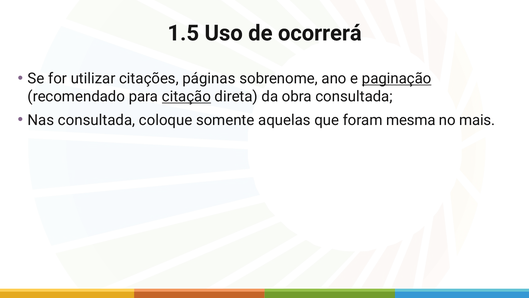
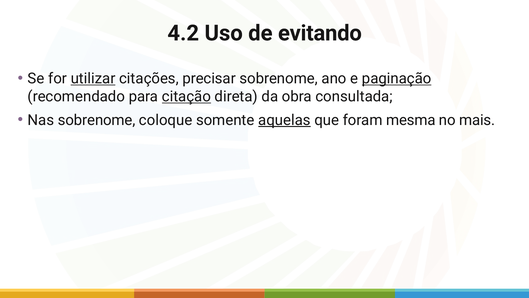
1.5: 1.5 -> 4.2
ocorrerá: ocorrerá -> evitando
utilizar underline: none -> present
páginas: páginas -> precisar
Nas consultada: consultada -> sobrenome
aquelas underline: none -> present
